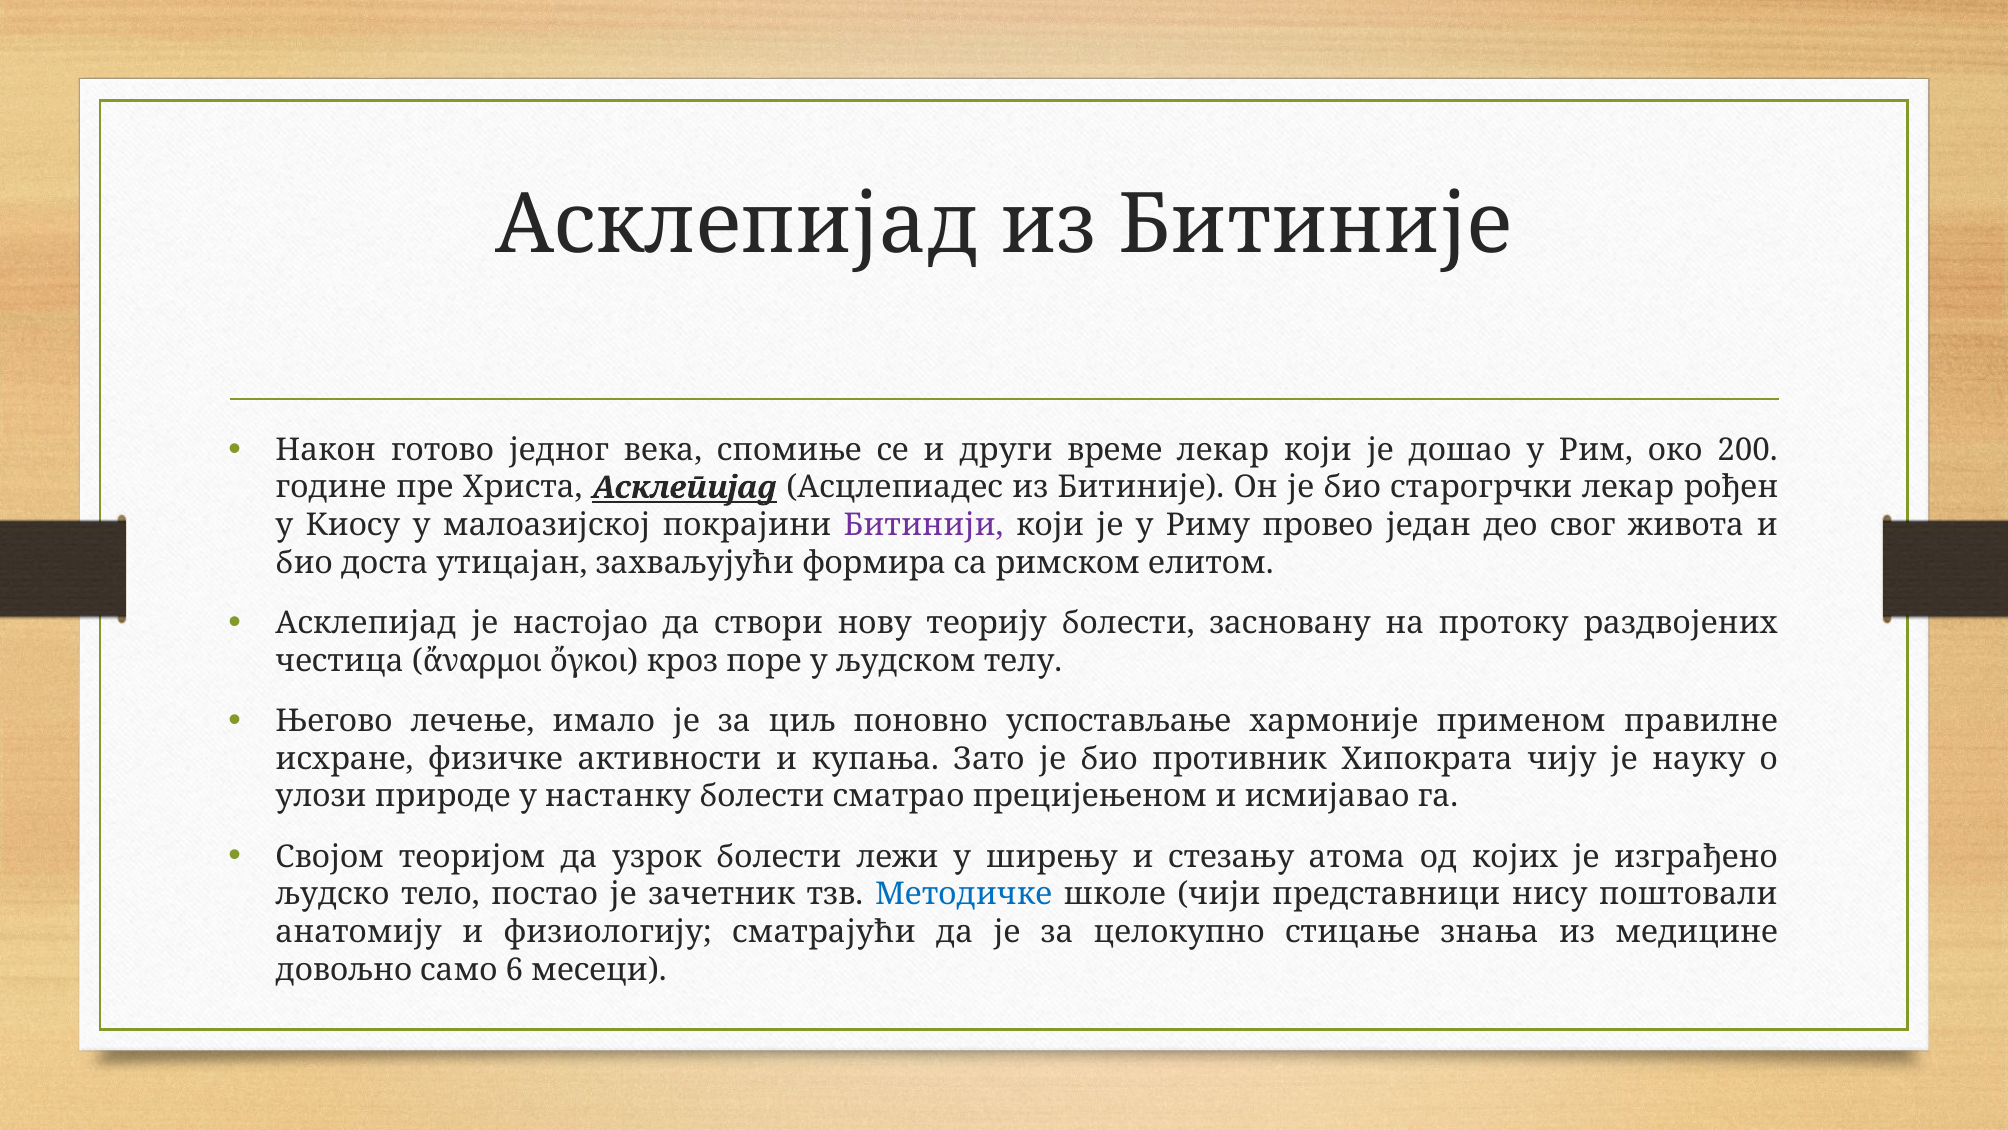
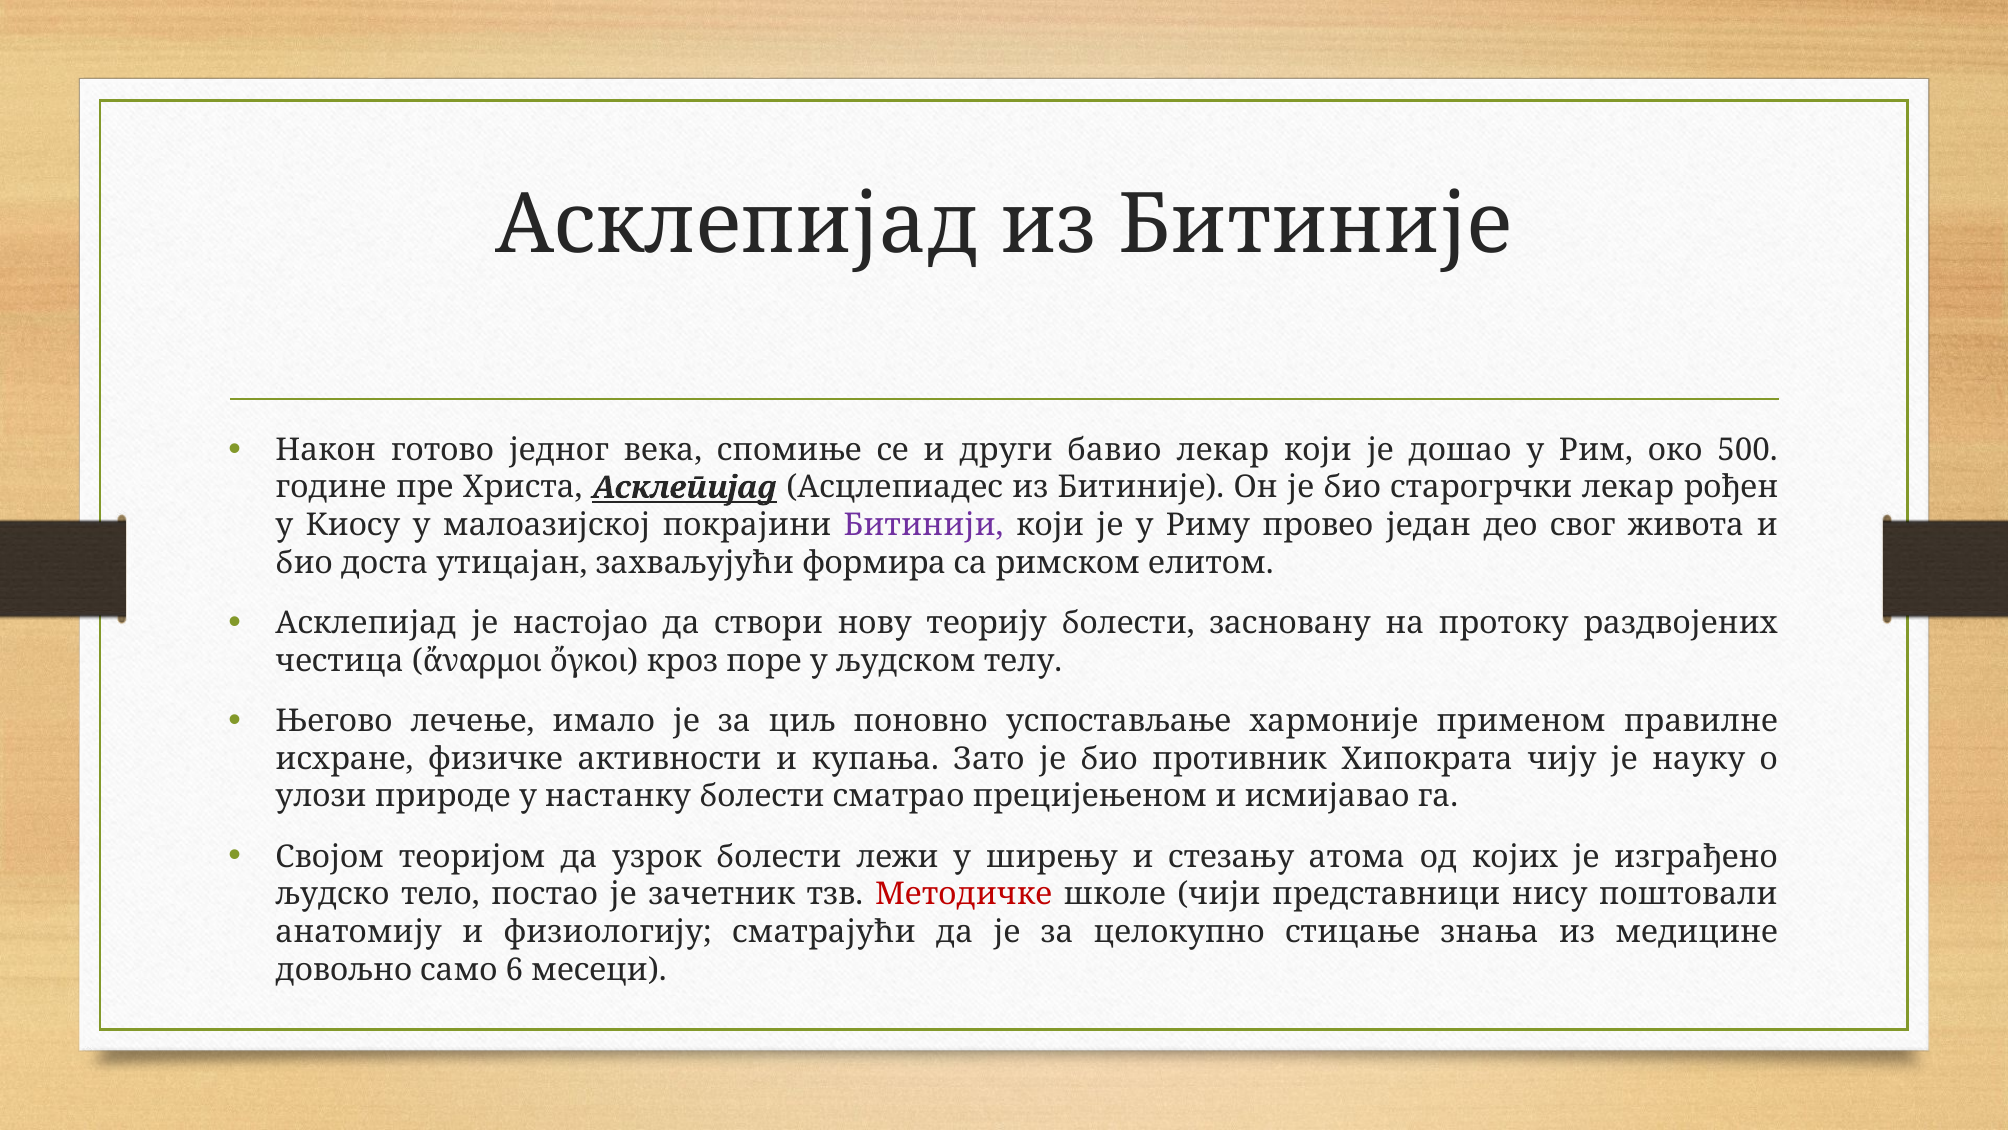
време: време -> бавио
200: 200 -> 500
Методичке colour: blue -> red
